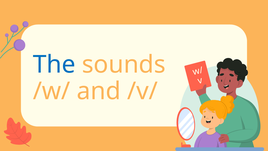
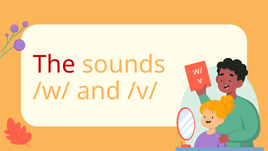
The colour: blue -> red
